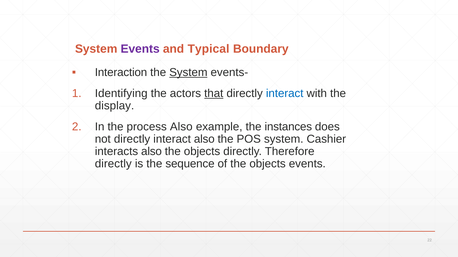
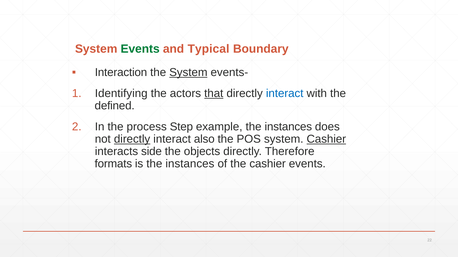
Events at (140, 49) colour: purple -> green
display: display -> defined
process Also: Also -> Step
directly at (132, 139) underline: none -> present
Cashier at (326, 139) underline: none -> present
interacts also: also -> side
directly at (113, 164): directly -> formats
is the sequence: sequence -> instances
of the objects: objects -> cashier
